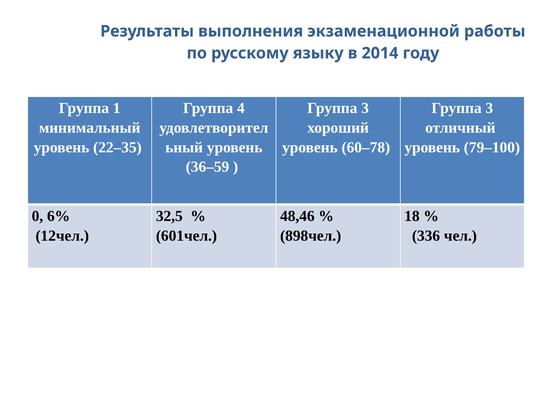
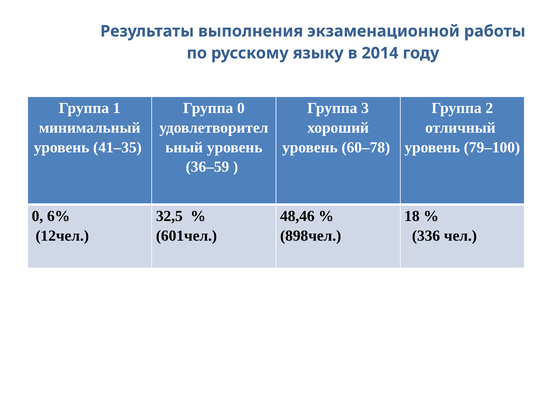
Группа 4: 4 -> 0
3 at (489, 108): 3 -> 2
22–35: 22–35 -> 41–35
